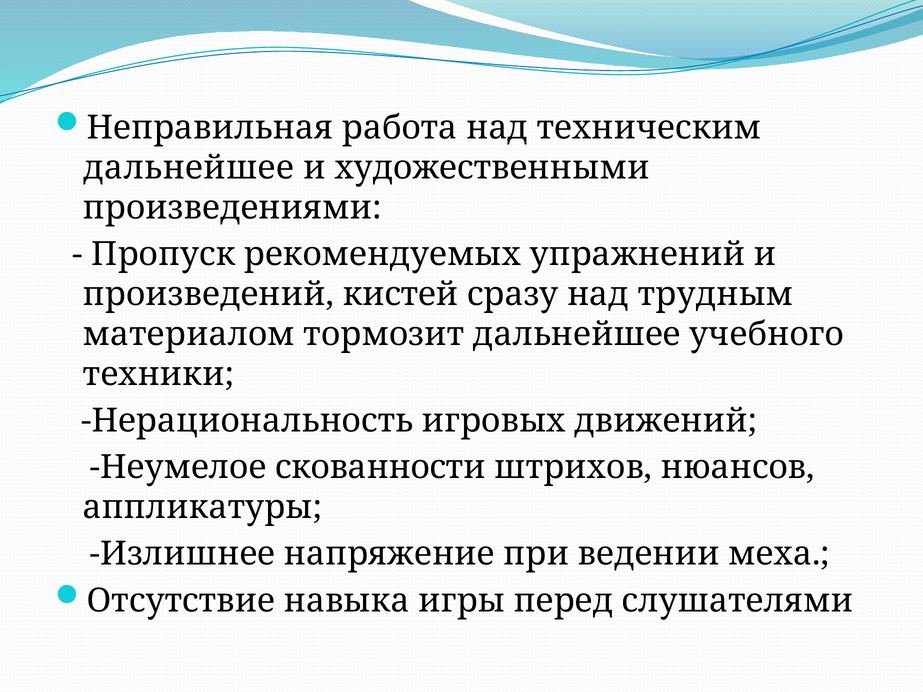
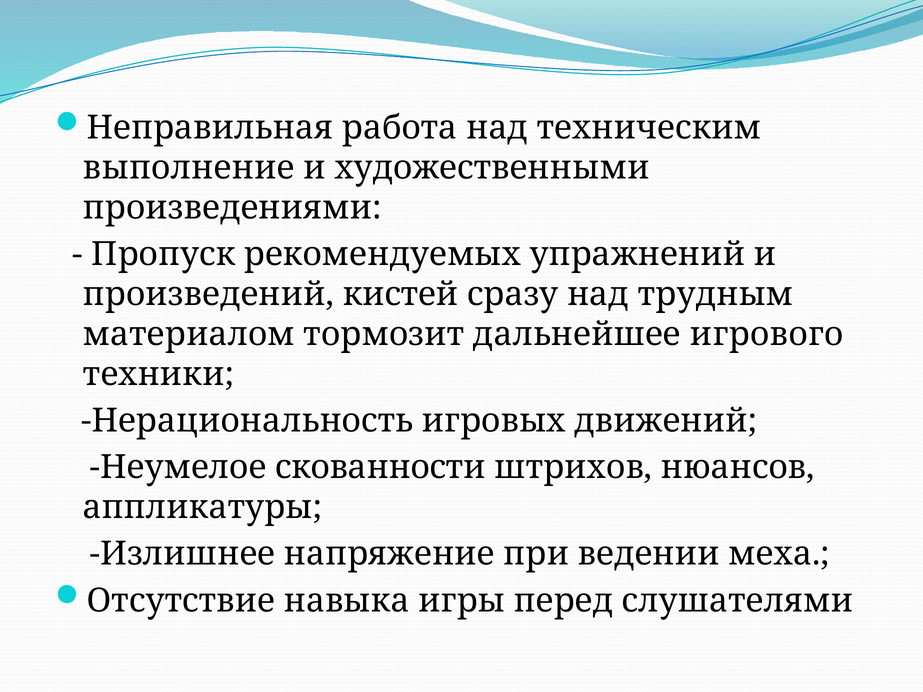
дальнейшее at (189, 168): дальнейшее -> выполнение
учебного: учебного -> игрового
